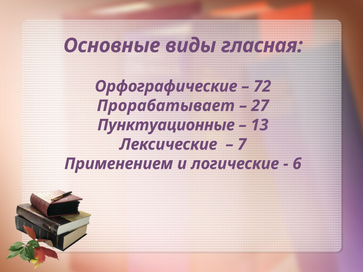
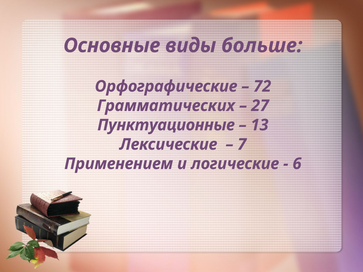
гласная: гласная -> больше
Прорабатывает: Прорабатывает -> Грамматических
